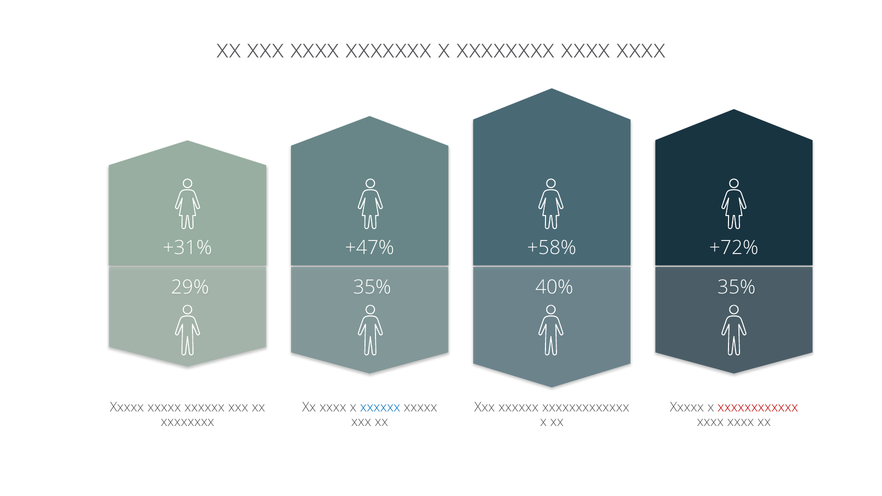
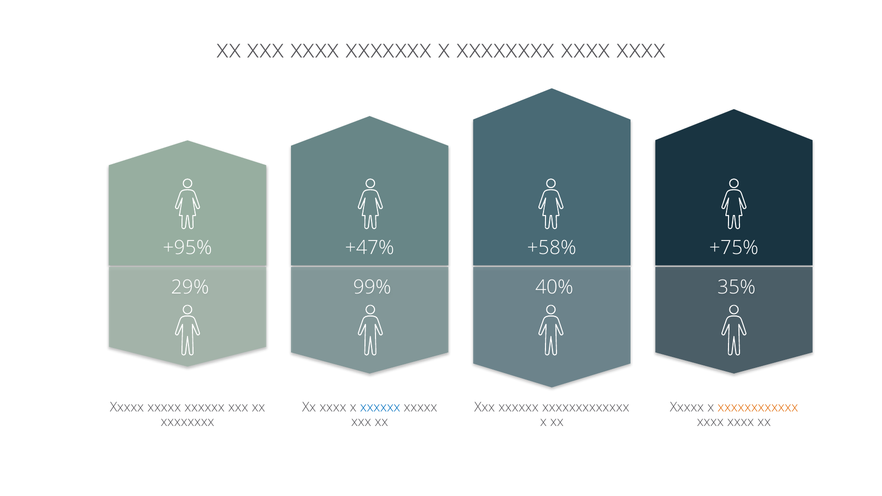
+31%: +31% -> +95%
+72%: +72% -> +75%
29% 35%: 35% -> 99%
xxxxxxxxxxxx colour: red -> orange
